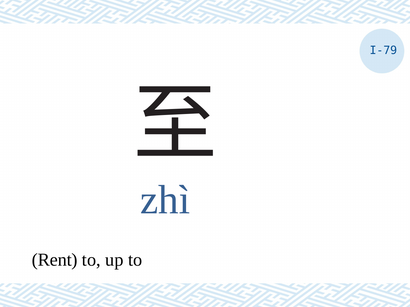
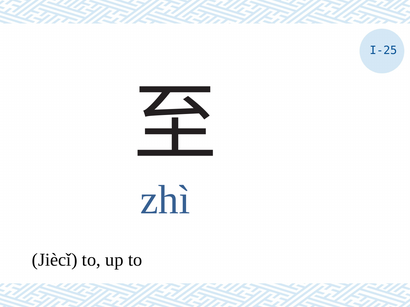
I-79: I-79 -> I-25
Rent: Rent -> Jiècǐ
